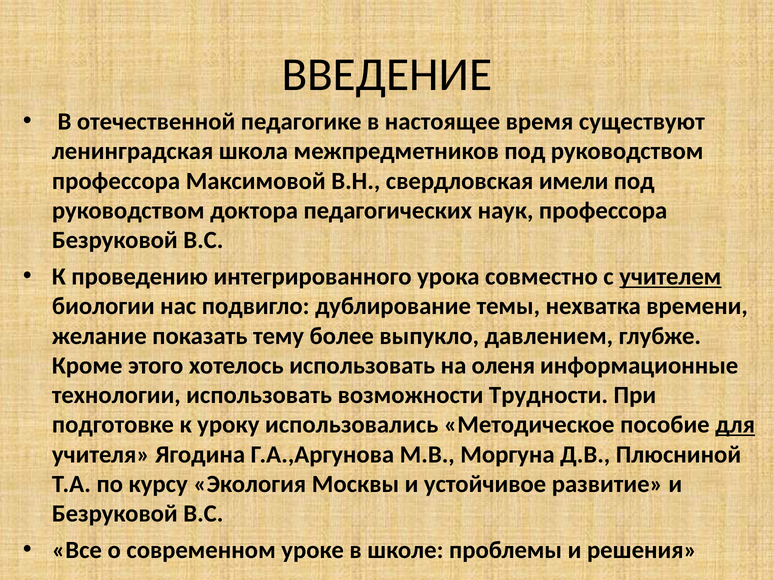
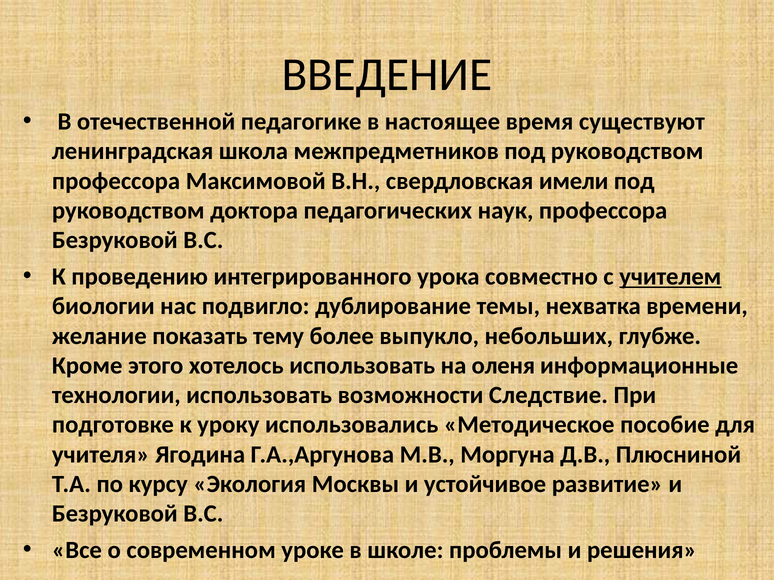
давлением: давлением -> небольших
Трудности: Трудности -> Следствие
для underline: present -> none
